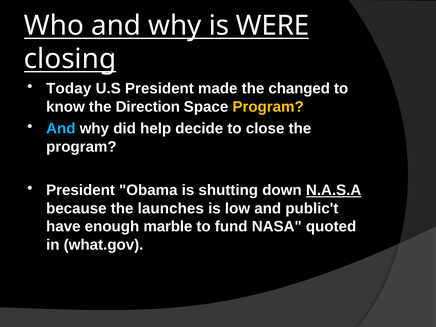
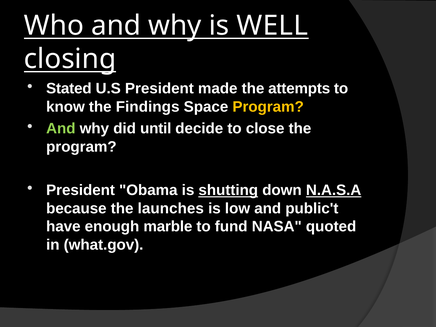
WERE: WERE -> WELL
Today: Today -> Stated
changed: changed -> attempts
Direction: Direction -> Findings
And at (61, 129) colour: light blue -> light green
help: help -> until
shutting underline: none -> present
